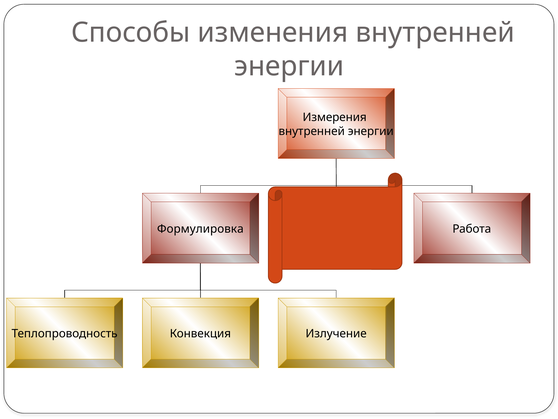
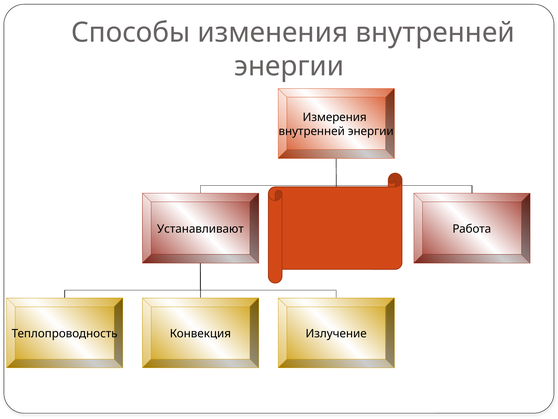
Формулировка: Формулировка -> Устанавливают
